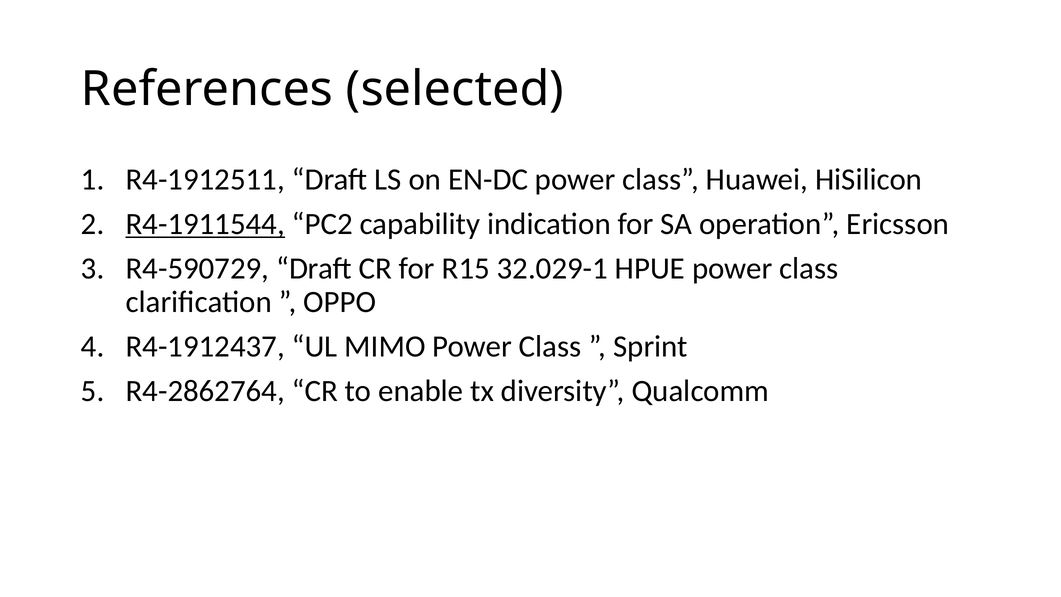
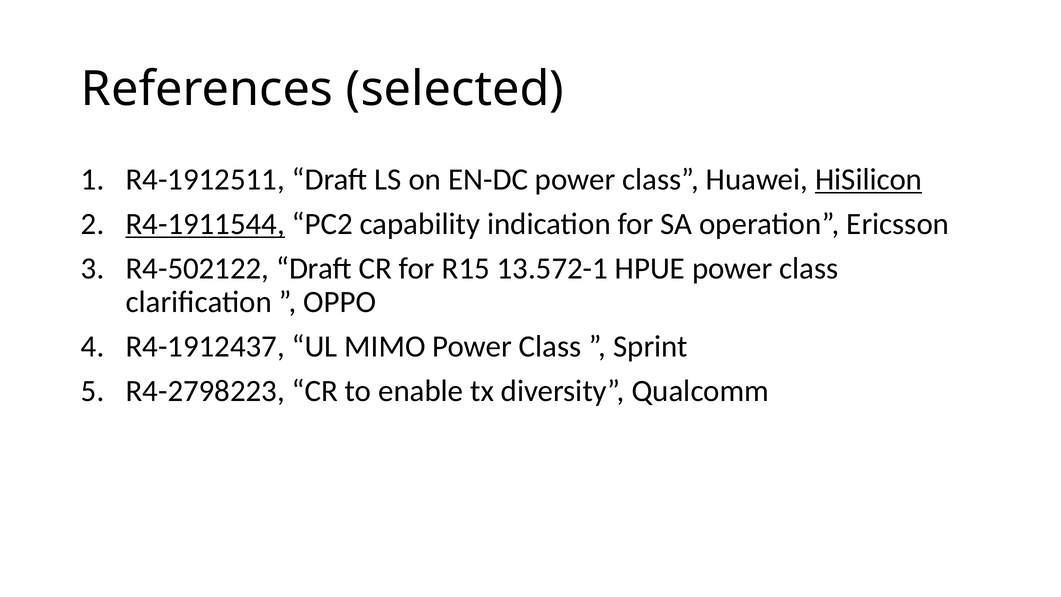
HiSilicon underline: none -> present
R4-590729: R4-590729 -> R4-502122
32.029-1: 32.029-1 -> 13.572-1
R4-2862764: R4-2862764 -> R4-2798223
